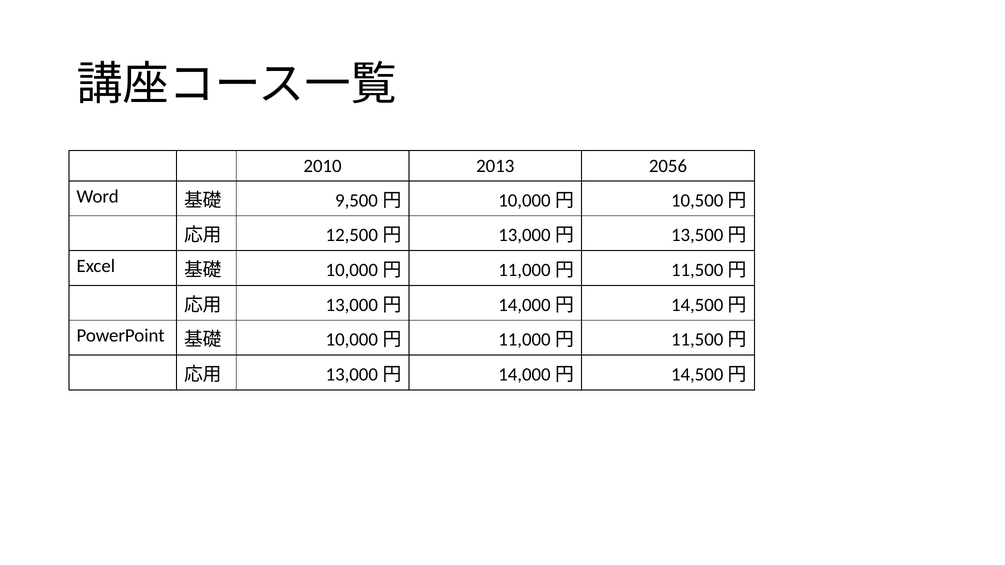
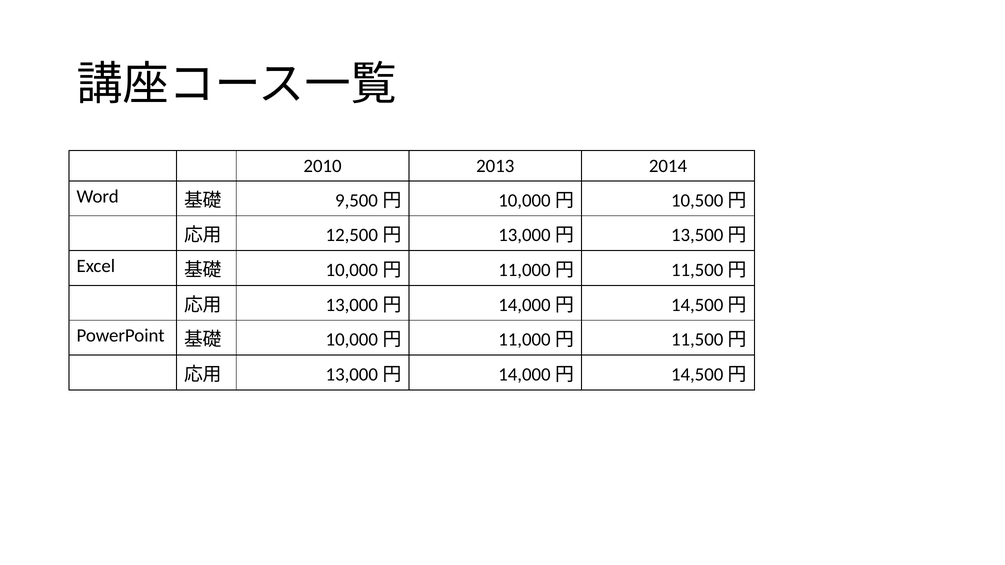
2056: 2056 -> 2014
